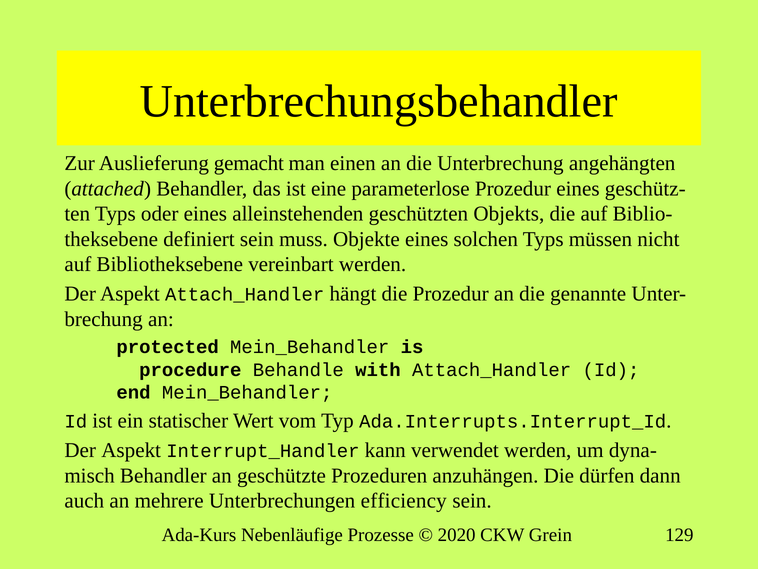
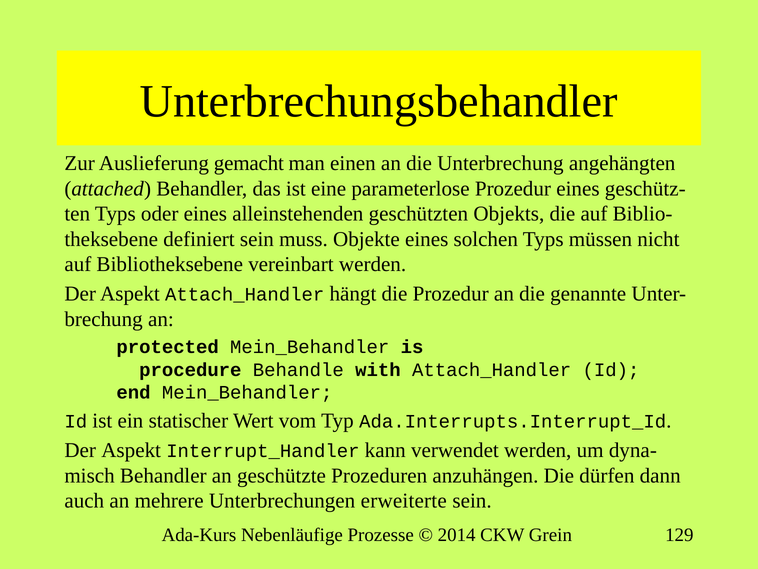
efficiency: efficiency -> erweiterte
2020: 2020 -> 2014
